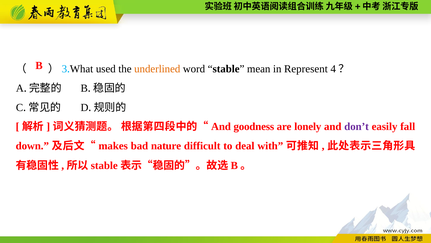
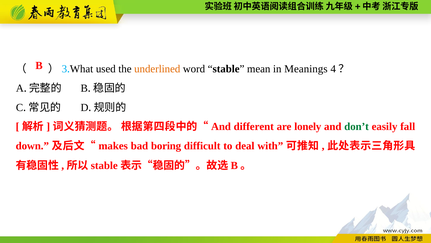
Represent: Represent -> Meanings
goodness: goodness -> different
don’t colour: purple -> green
nature: nature -> boring
